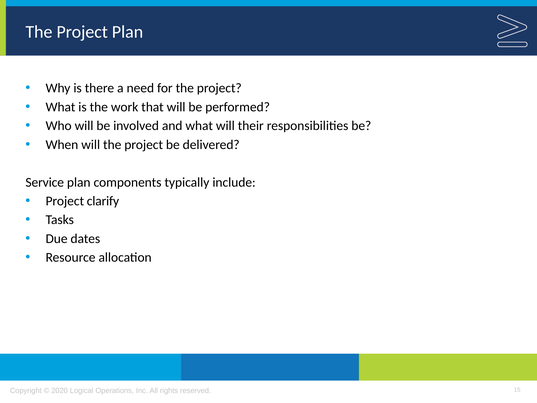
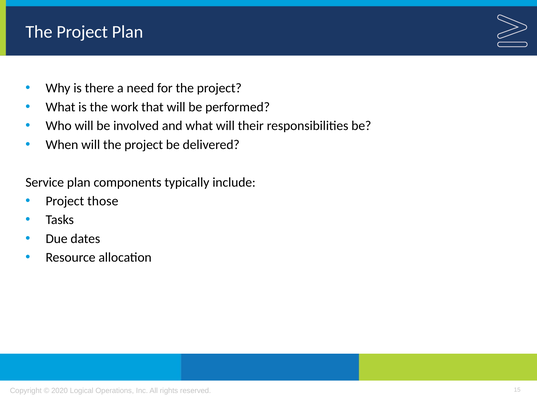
clarify: clarify -> those
